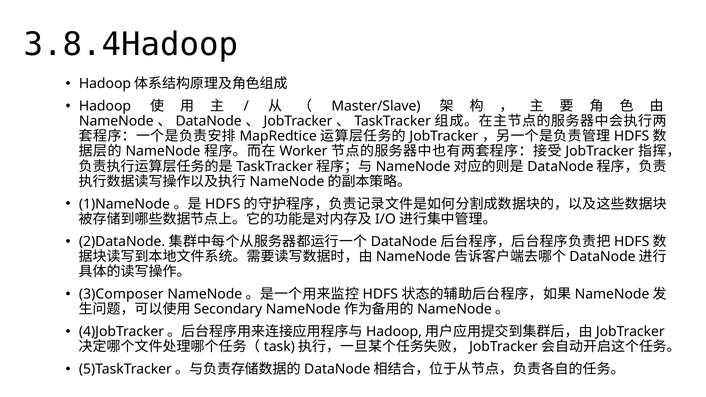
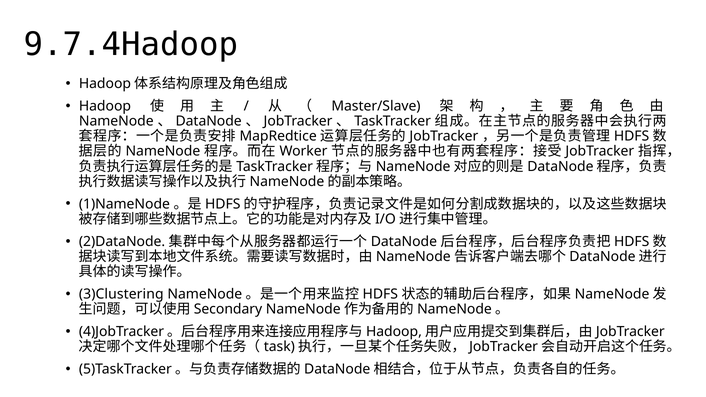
3.8.4Hadoop: 3.8.4Hadoop -> 9.7.4Hadoop
3)Composer: 3)Composer -> 3)Clustering
